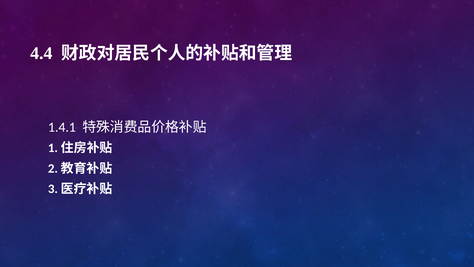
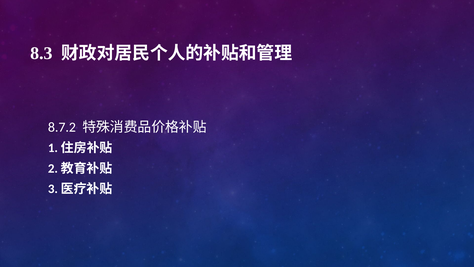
4.4: 4.4 -> 8.3
1.4.1: 1.4.1 -> 8.7.2
